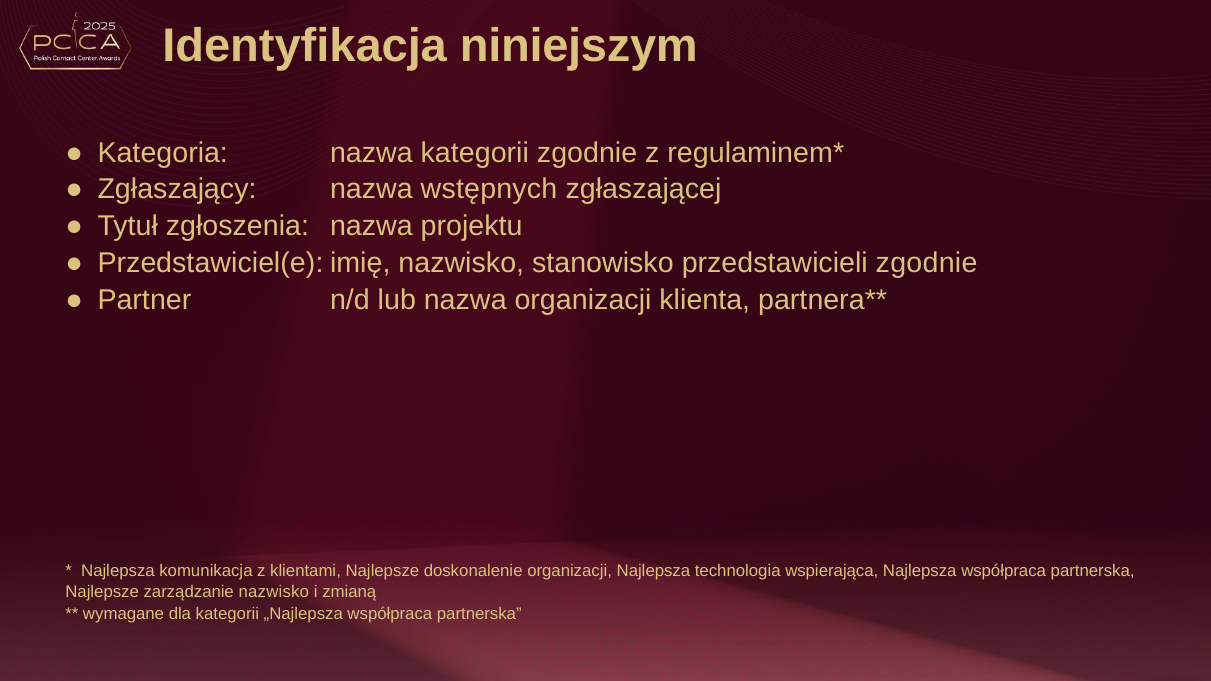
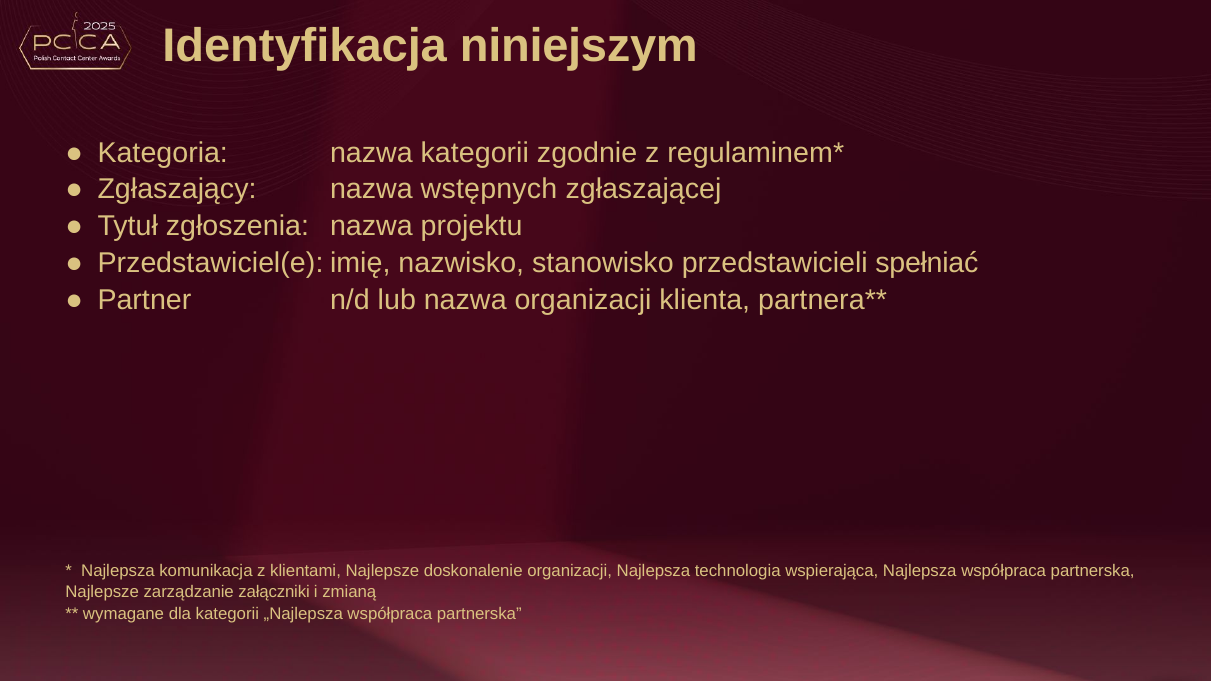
przedstawicieli zgodnie: zgodnie -> spełniać
zarządzanie nazwisko: nazwisko -> załączniki
